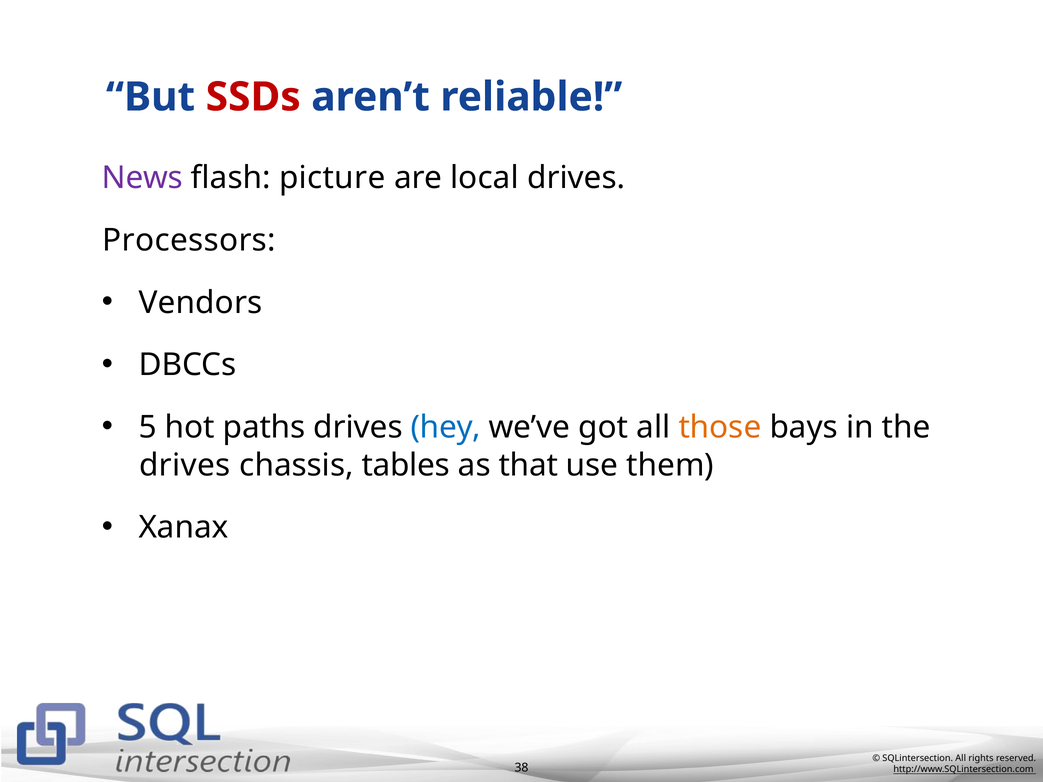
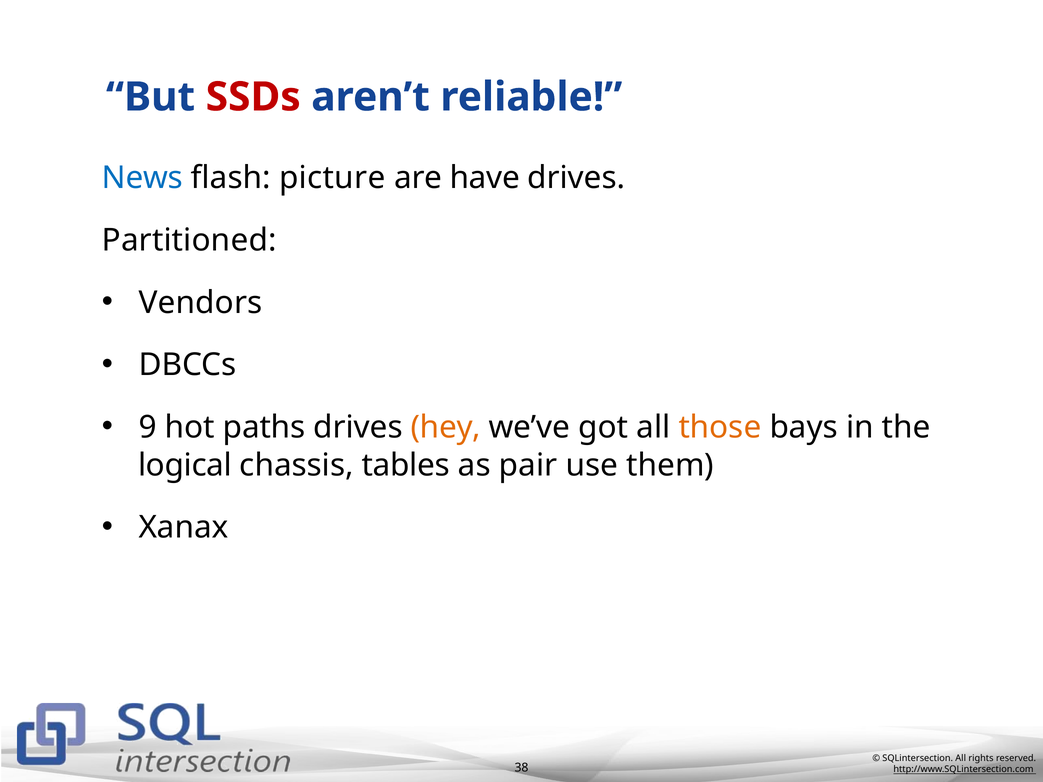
News colour: purple -> blue
local: local -> have
Processors: Processors -> Partitioned
5: 5 -> 9
hey colour: blue -> orange
drives at (185, 465): drives -> logical
that: that -> pair
